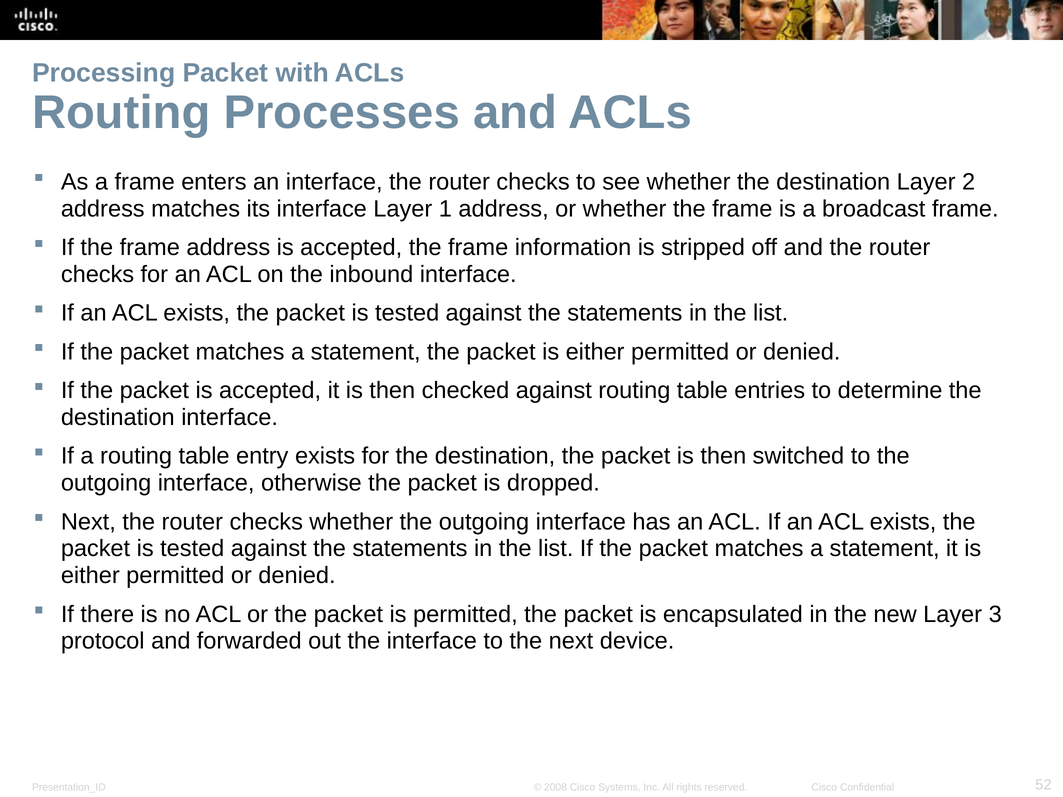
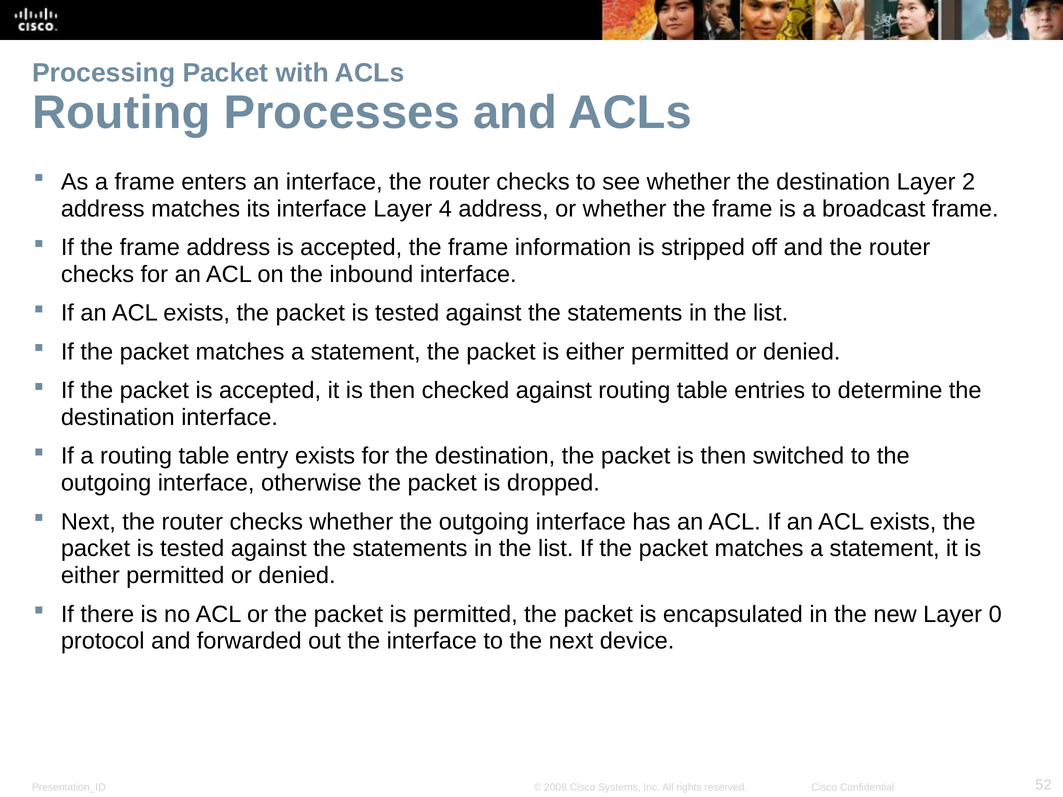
1: 1 -> 4
3: 3 -> 0
